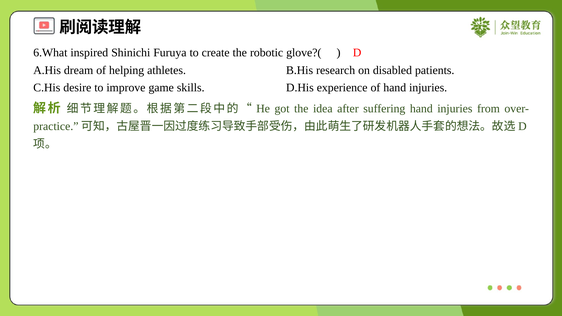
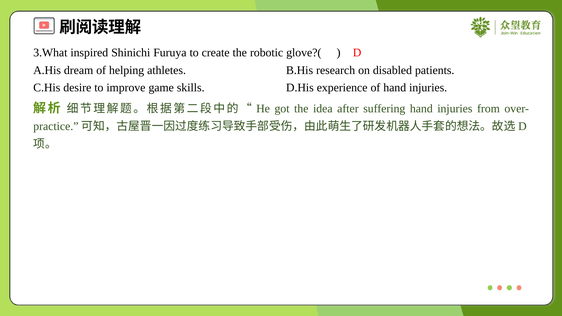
6.What: 6.What -> 3.What
